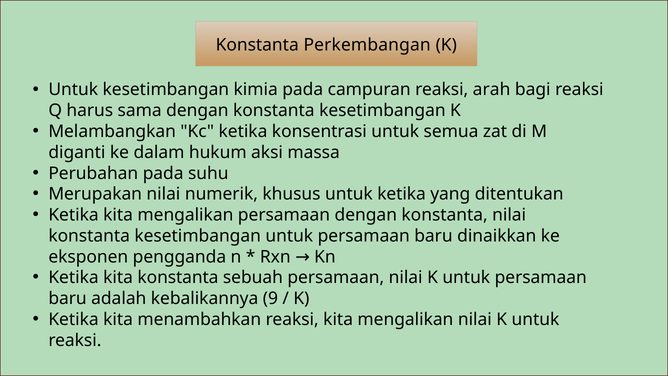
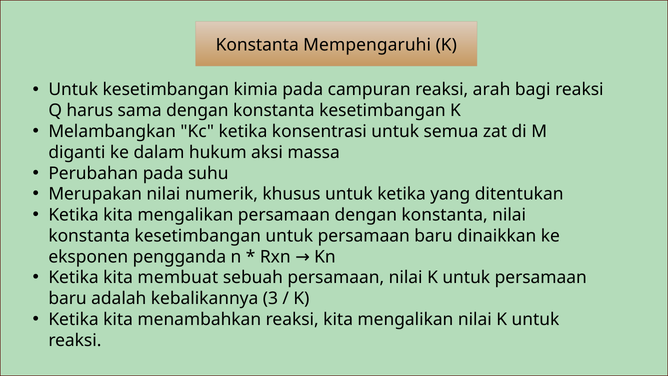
Perkembangan: Perkembangan -> Mempengaruhi
kita konstanta: konstanta -> membuat
9: 9 -> 3
